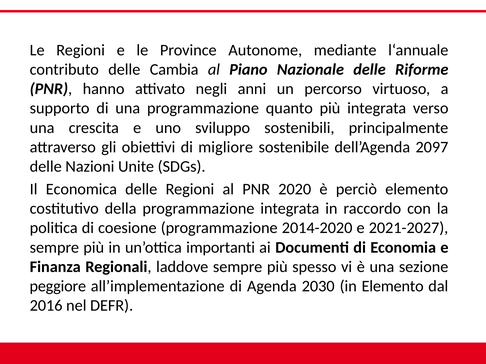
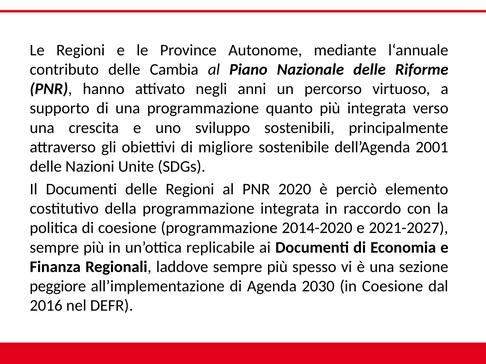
2097: 2097 -> 2001
Il Economica: Economica -> Documenti
importanti: importanti -> replicabile
in Elemento: Elemento -> Coesione
